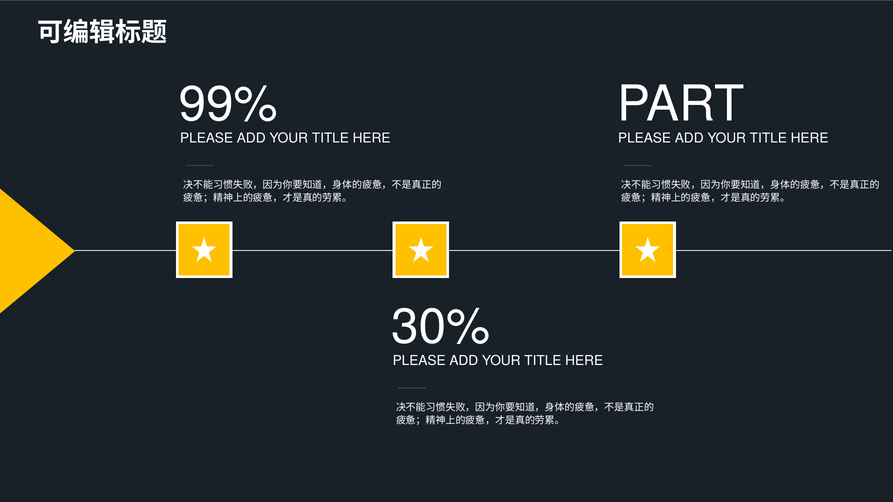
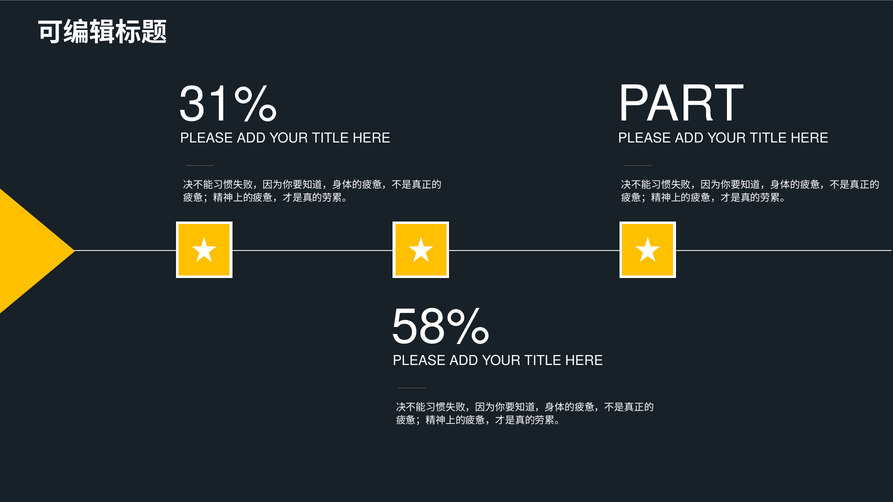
99%: 99% -> 31%
30%: 30% -> 58%
